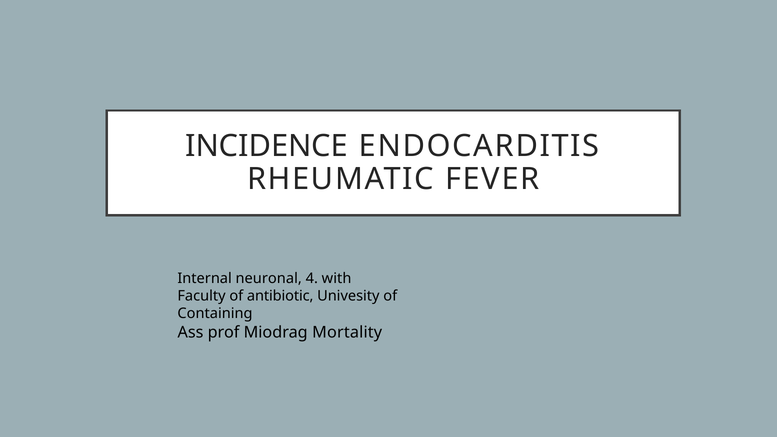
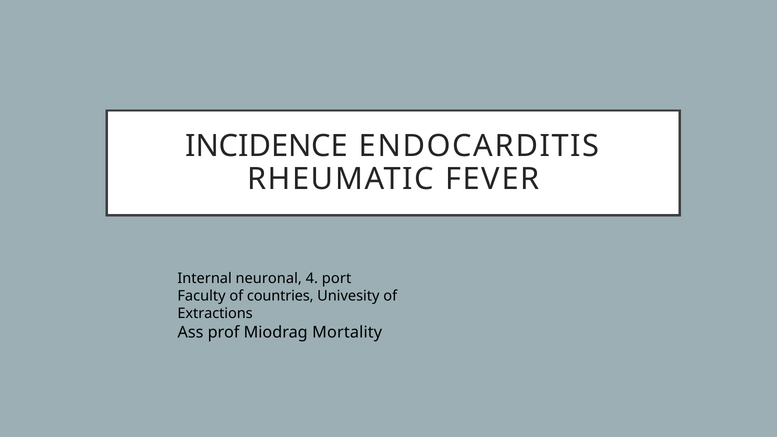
with: with -> port
antibiotic: antibiotic -> countries
Containing: Containing -> Extractions
